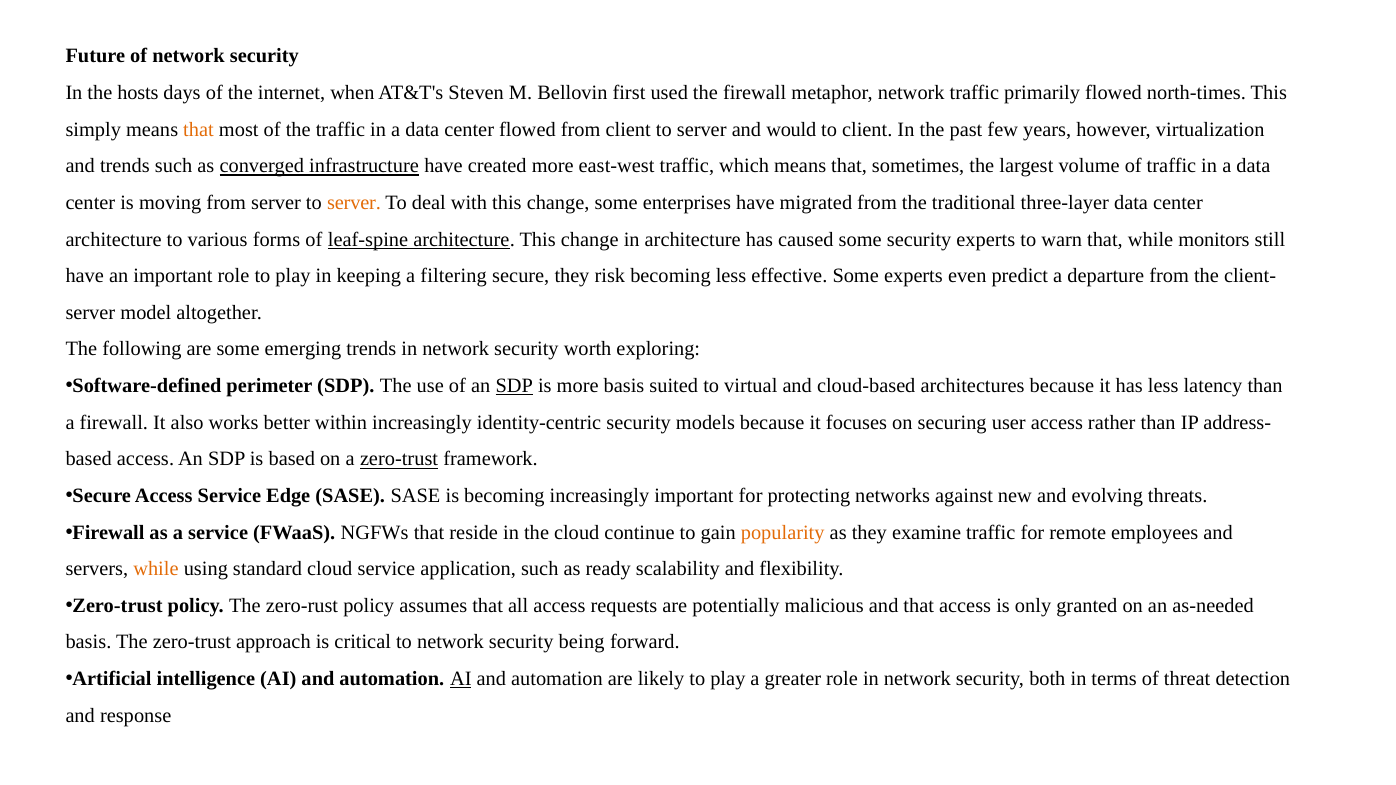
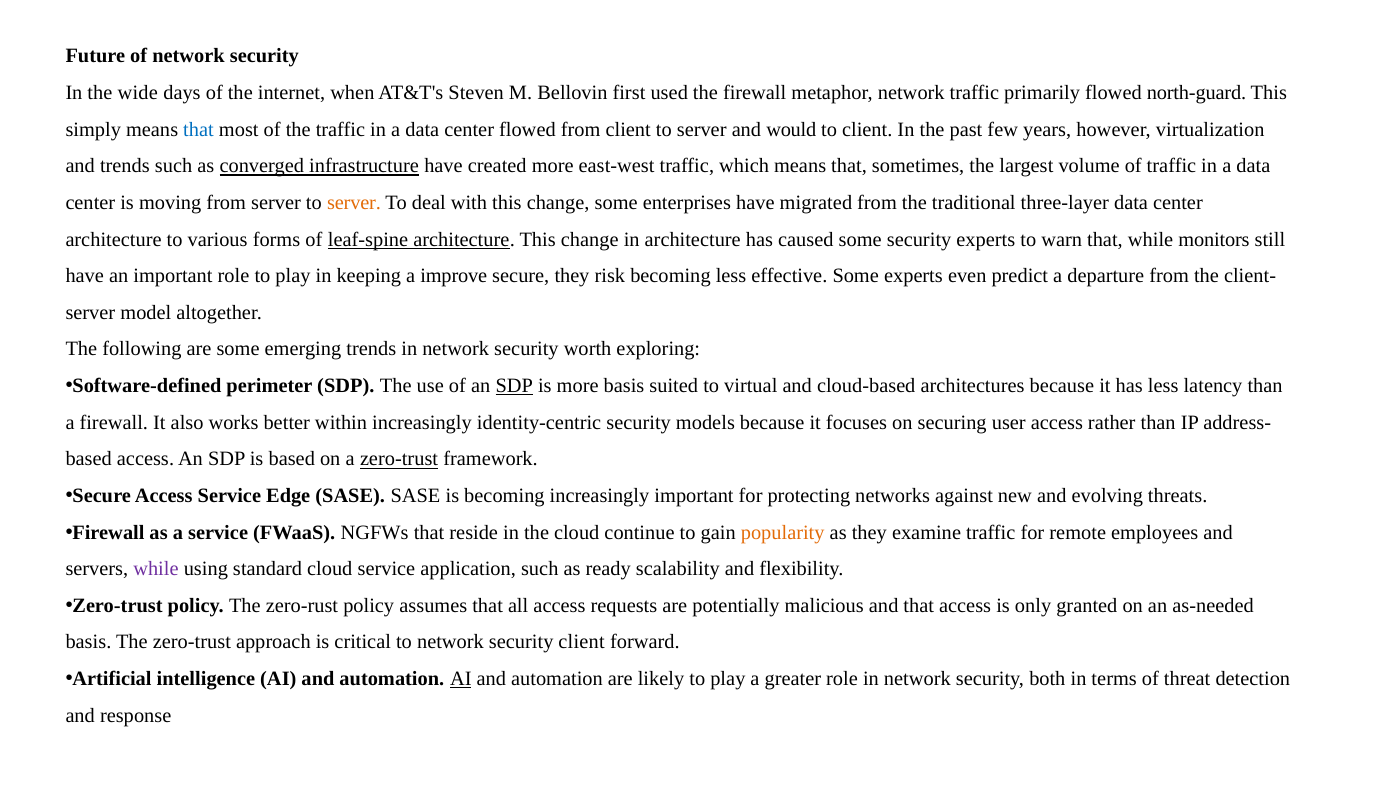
hosts: hosts -> wide
north-times: north-times -> north-guard
that at (198, 129) colour: orange -> blue
filtering: filtering -> improve
while at (156, 569) colour: orange -> purple
security being: being -> client
